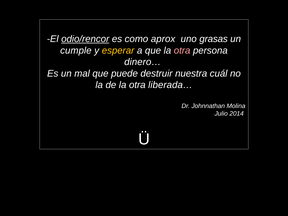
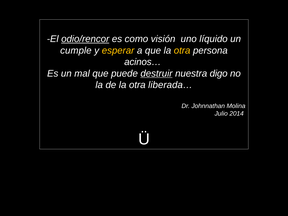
aprox: aprox -> visión
grasas: grasas -> líquido
otra at (182, 50) colour: pink -> yellow
dinero…: dinero… -> acinos…
destruir underline: none -> present
cuál: cuál -> digo
